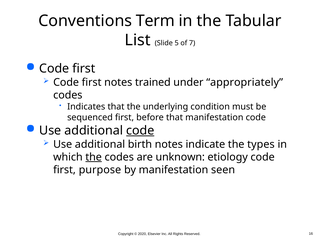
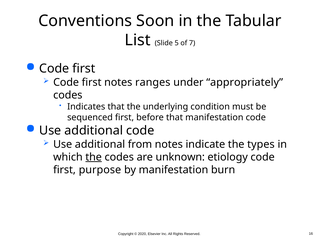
Term: Term -> Soon
trained: trained -> ranges
code at (140, 130) underline: present -> none
birth: birth -> from
seen: seen -> burn
